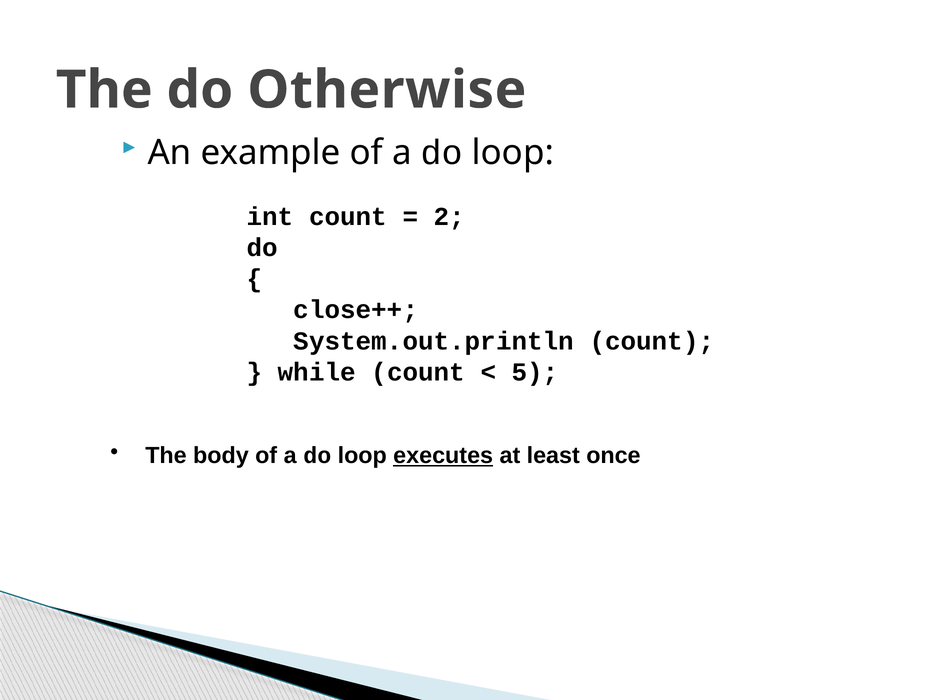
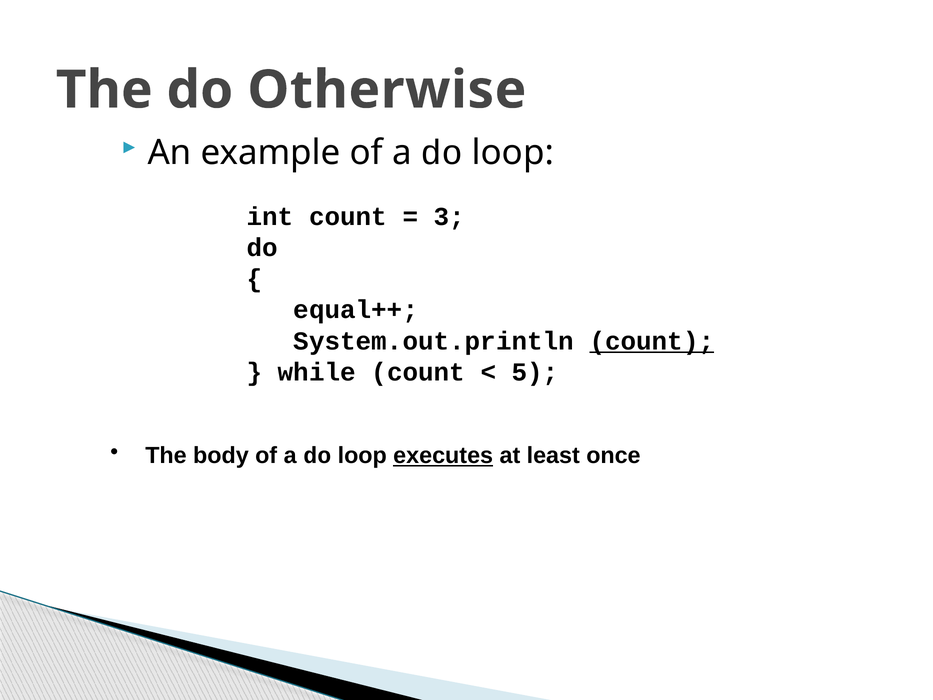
2: 2 -> 3
close++: close++ -> equal++
count at (652, 341) underline: none -> present
